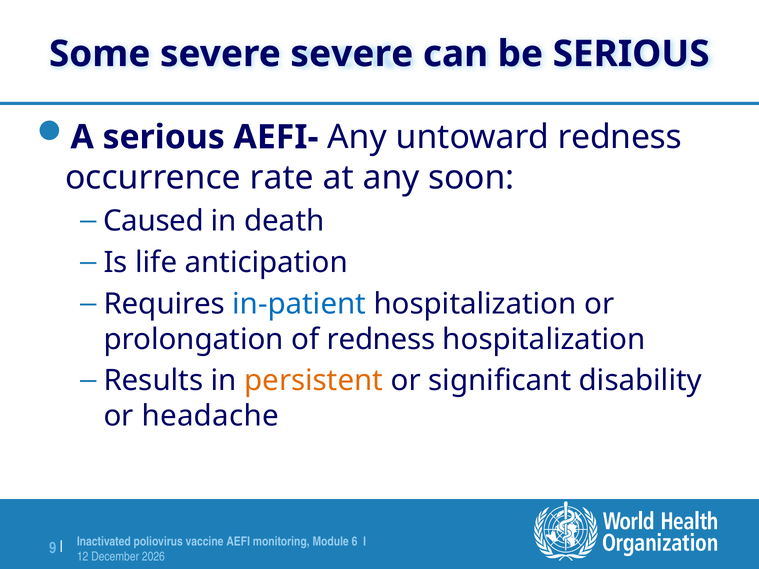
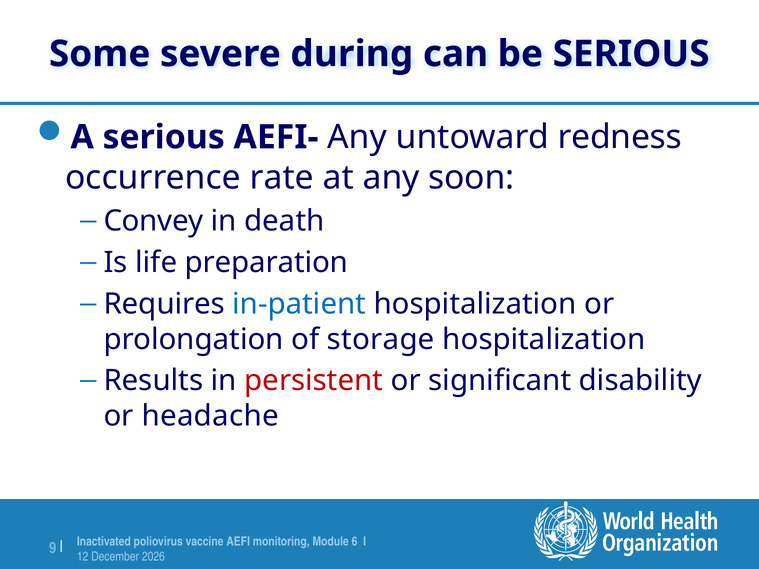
severe severe: severe -> during
Caused: Caused -> Convey
anticipation: anticipation -> preparation
of redness: redness -> storage
persistent colour: orange -> red
